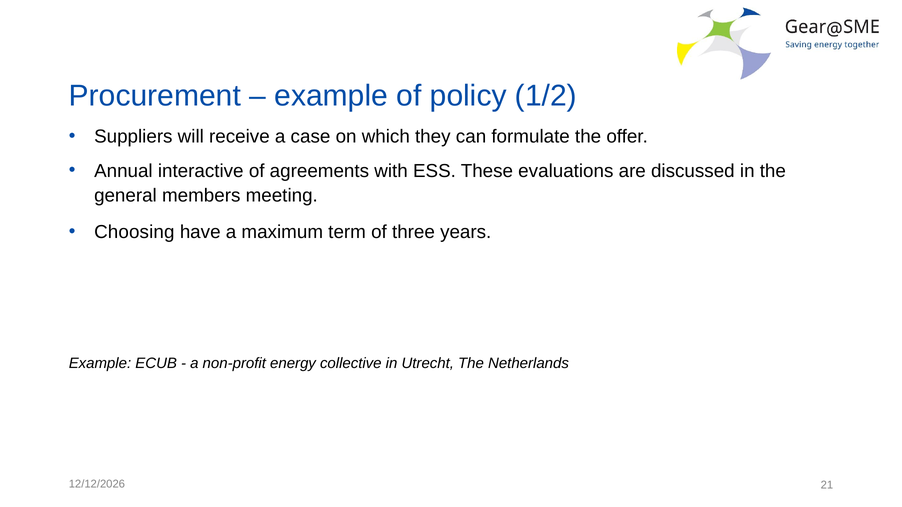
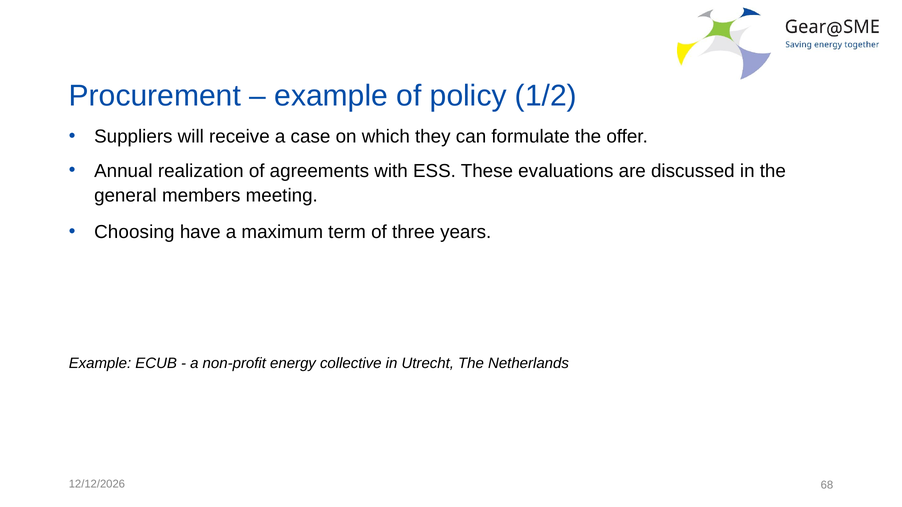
interactive: interactive -> realization
21: 21 -> 68
